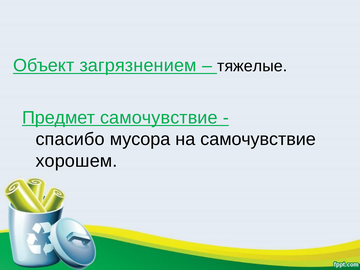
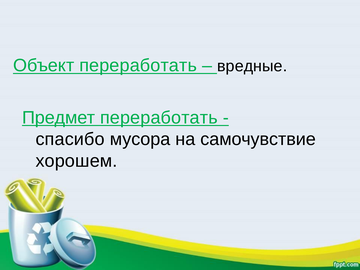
Объект загрязнением: загрязнением -> переработать
тяжелые: тяжелые -> вредные
Предмет самочувствие: самочувствие -> переработать
